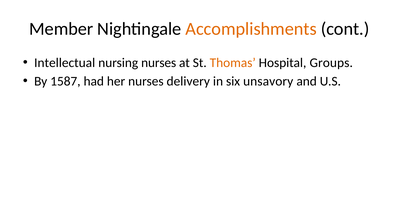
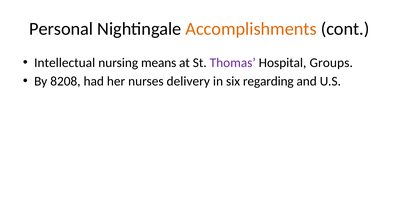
Member: Member -> Personal
nursing nurses: nurses -> means
Thomas colour: orange -> purple
1587: 1587 -> 8208
unsavory: unsavory -> regarding
